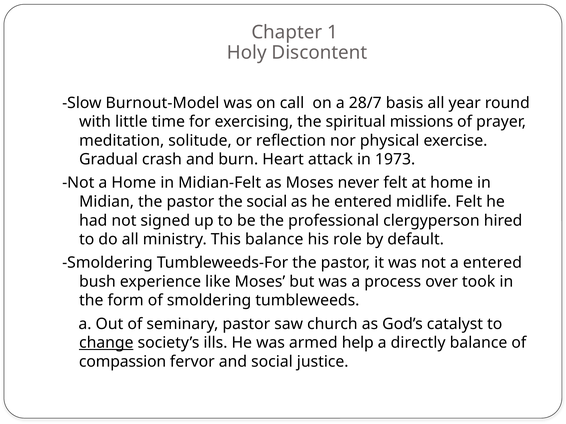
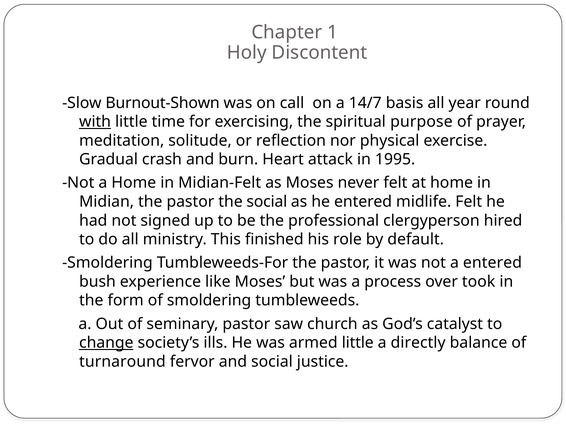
Burnout-Model: Burnout-Model -> Burnout-Shown
28/7: 28/7 -> 14/7
with underline: none -> present
missions: missions -> purpose
1973: 1973 -> 1995
This balance: balance -> finished
armed help: help -> little
compassion: compassion -> turnaround
